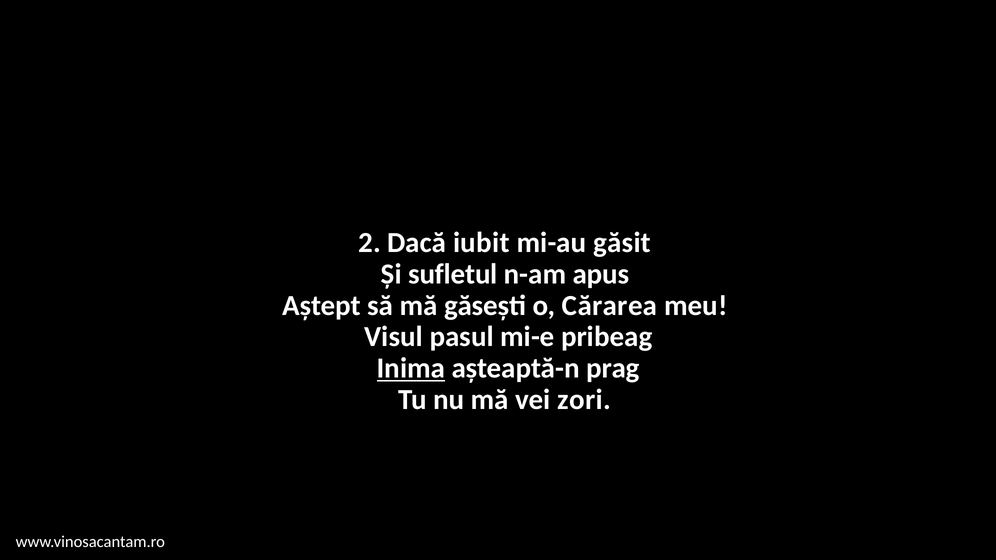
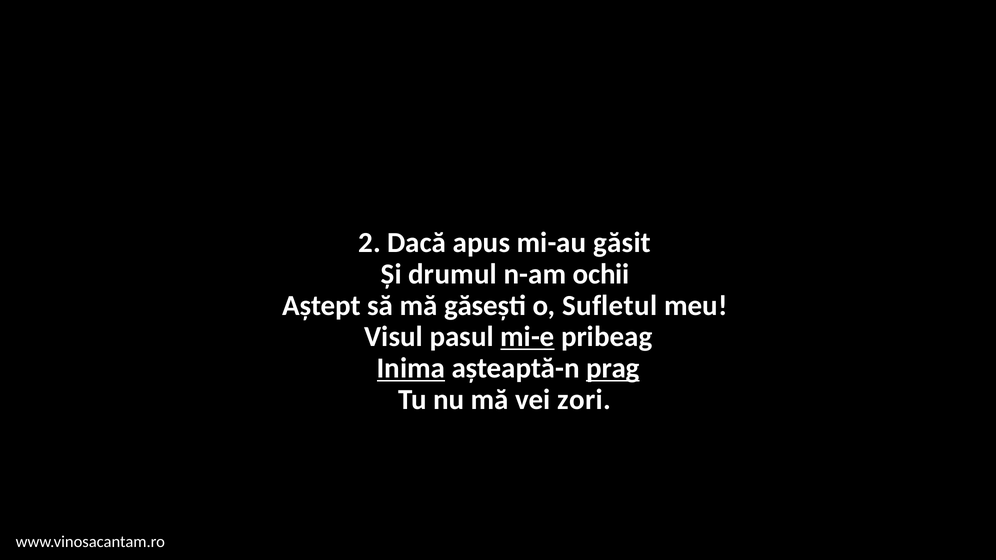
iubit: iubit -> apus
sufletul: sufletul -> drumul
apus: apus -> ochii
Cărarea: Cărarea -> Sufletul
mi-e underline: none -> present
prag underline: none -> present
